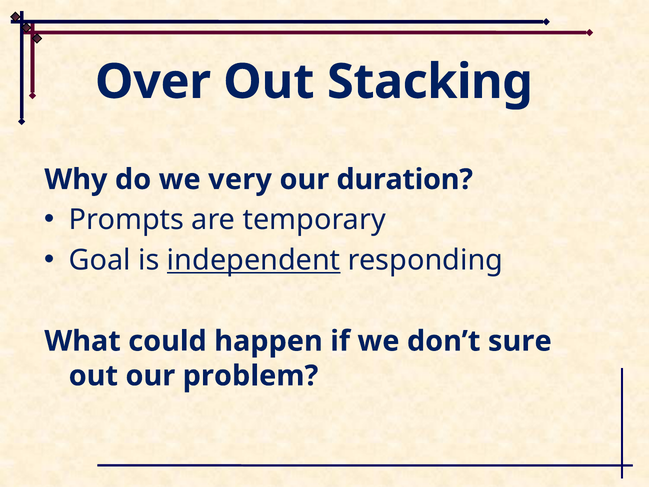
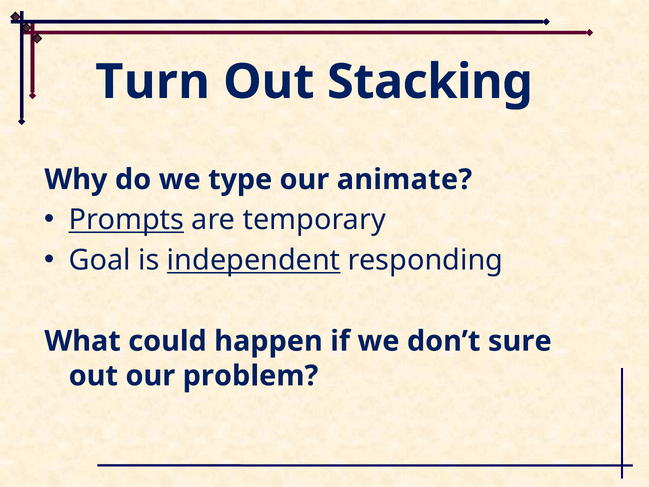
Over: Over -> Turn
very: very -> type
duration: duration -> animate
Prompts underline: none -> present
